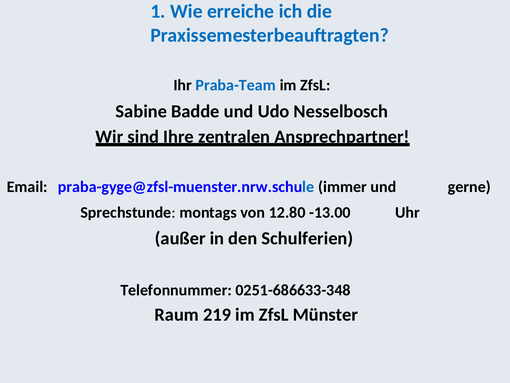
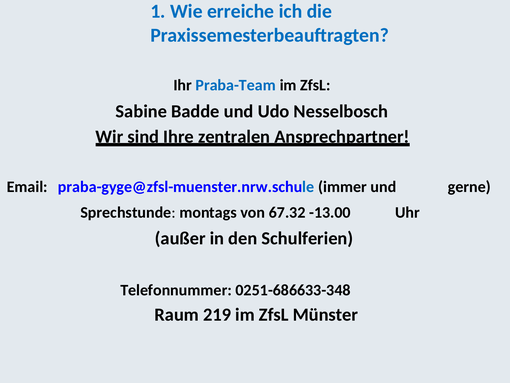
12.80: 12.80 -> 67.32
